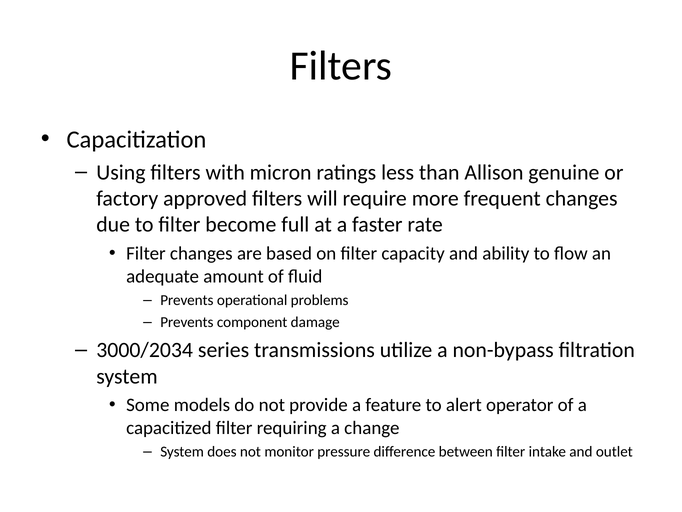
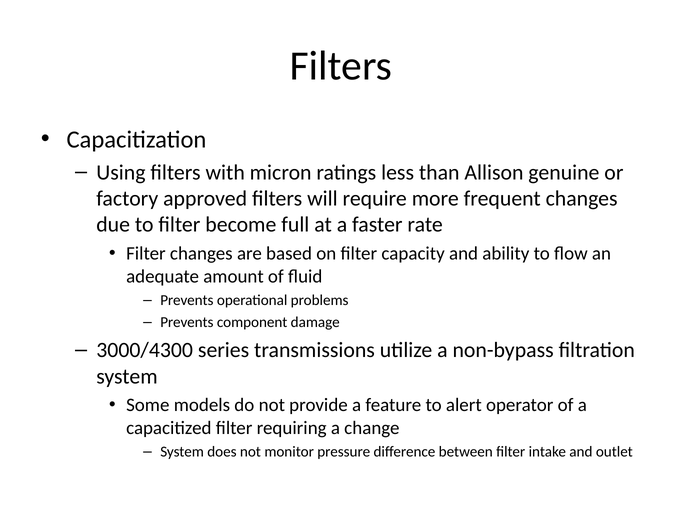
3000/2034: 3000/2034 -> 3000/4300
